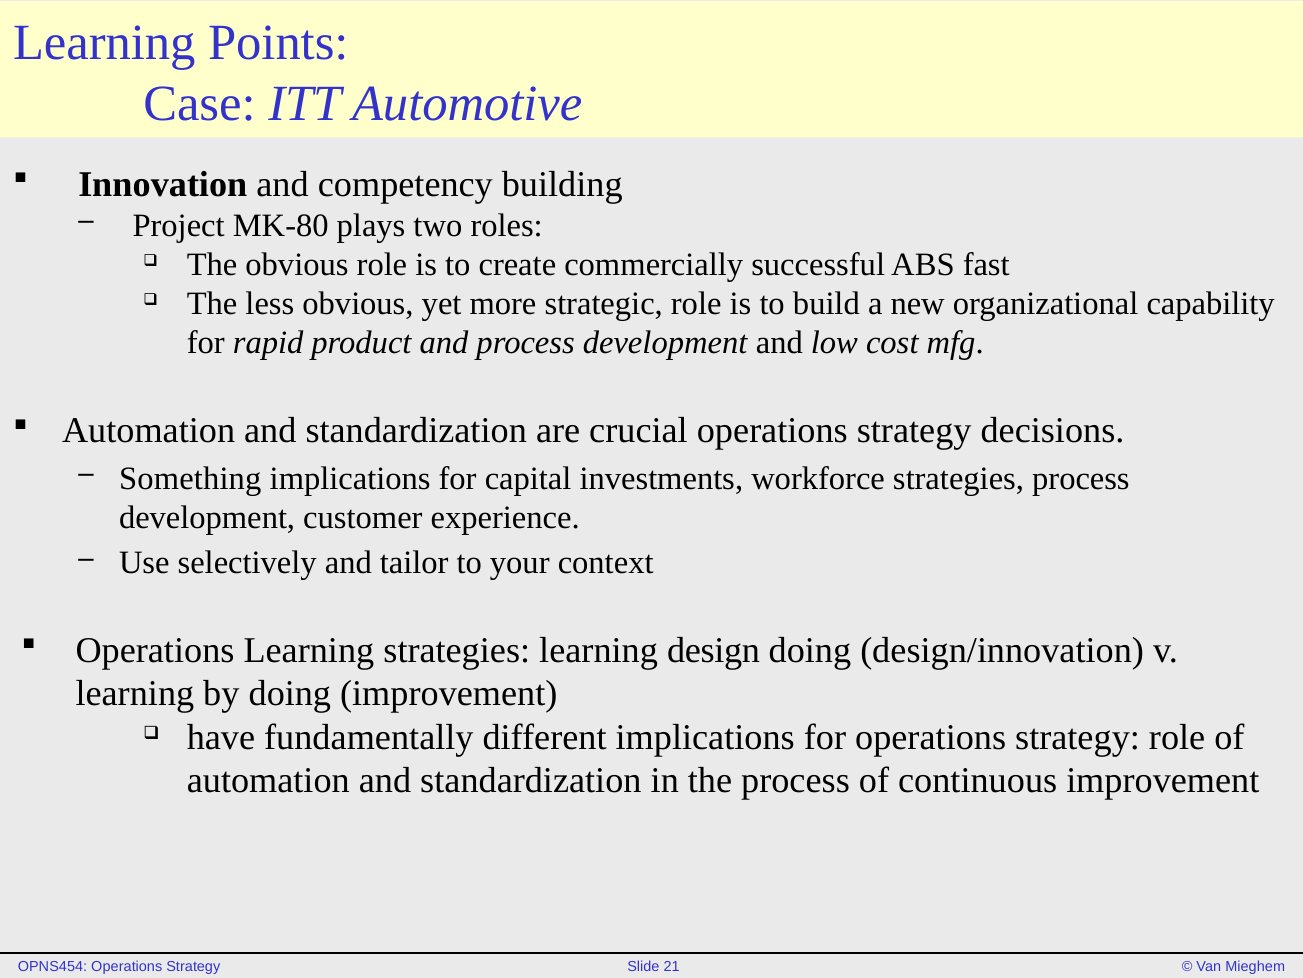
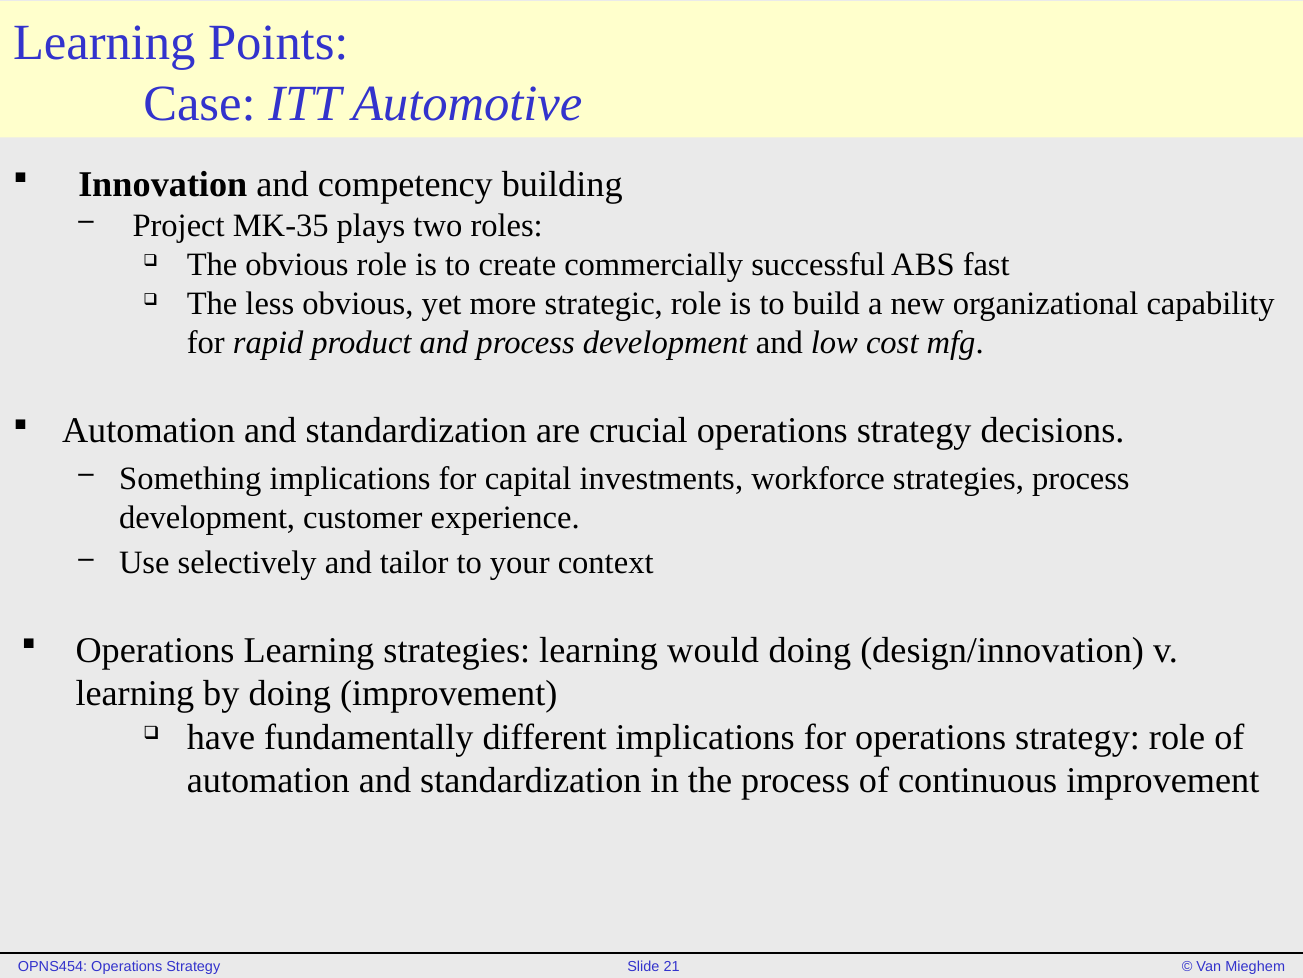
MK-80: MK-80 -> MK-35
design: design -> would
